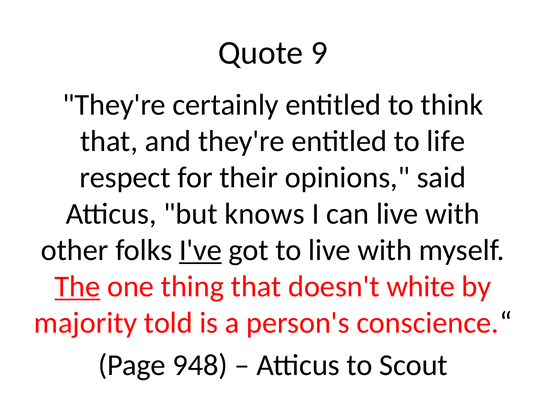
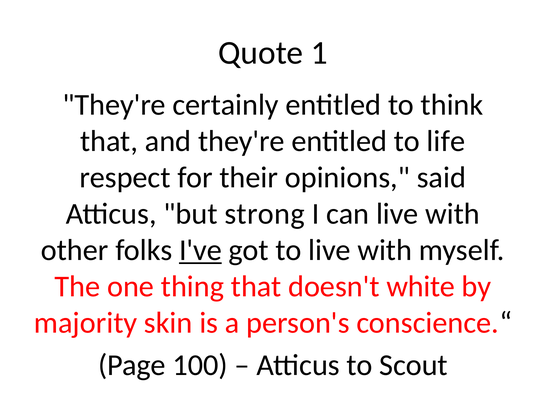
9: 9 -> 1
knows: knows -> strong
The underline: present -> none
told: told -> skin
948: 948 -> 100
